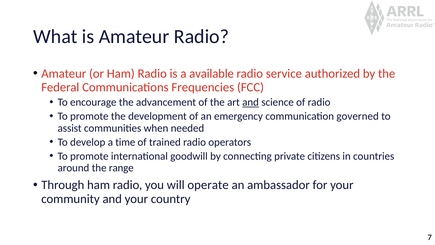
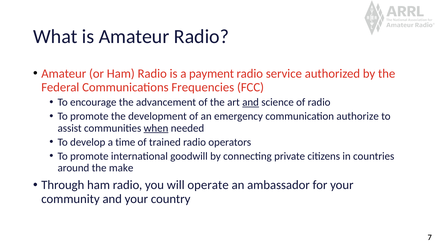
available: available -> payment
governed: governed -> authorize
when underline: none -> present
range: range -> make
